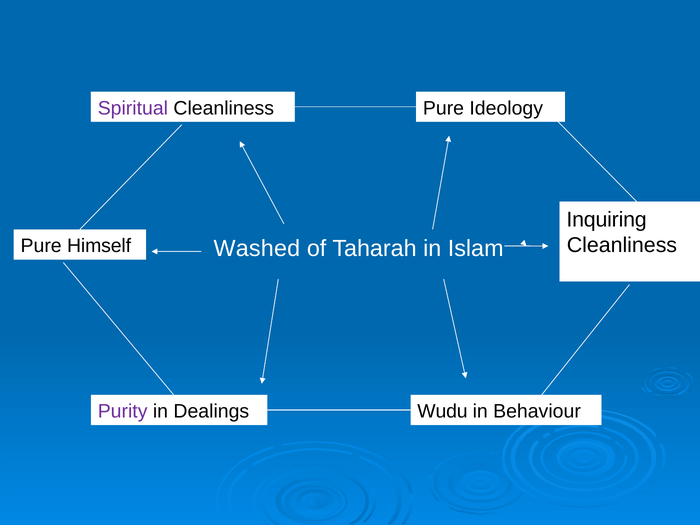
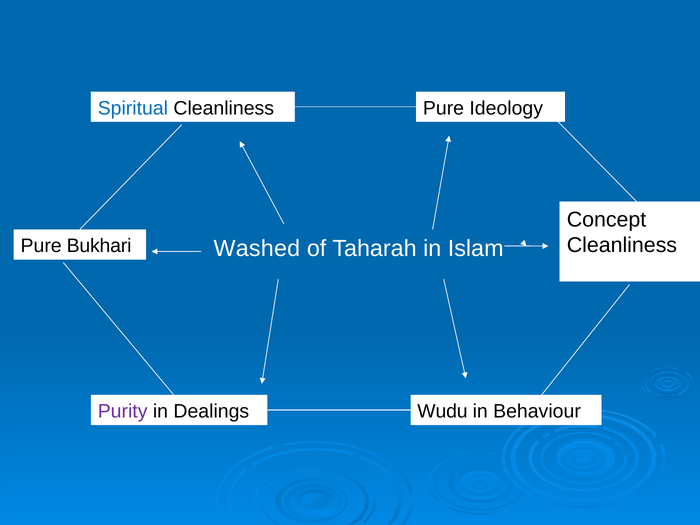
Spiritual colour: purple -> blue
Inquiring: Inquiring -> Concept
Himself: Himself -> Bukhari
